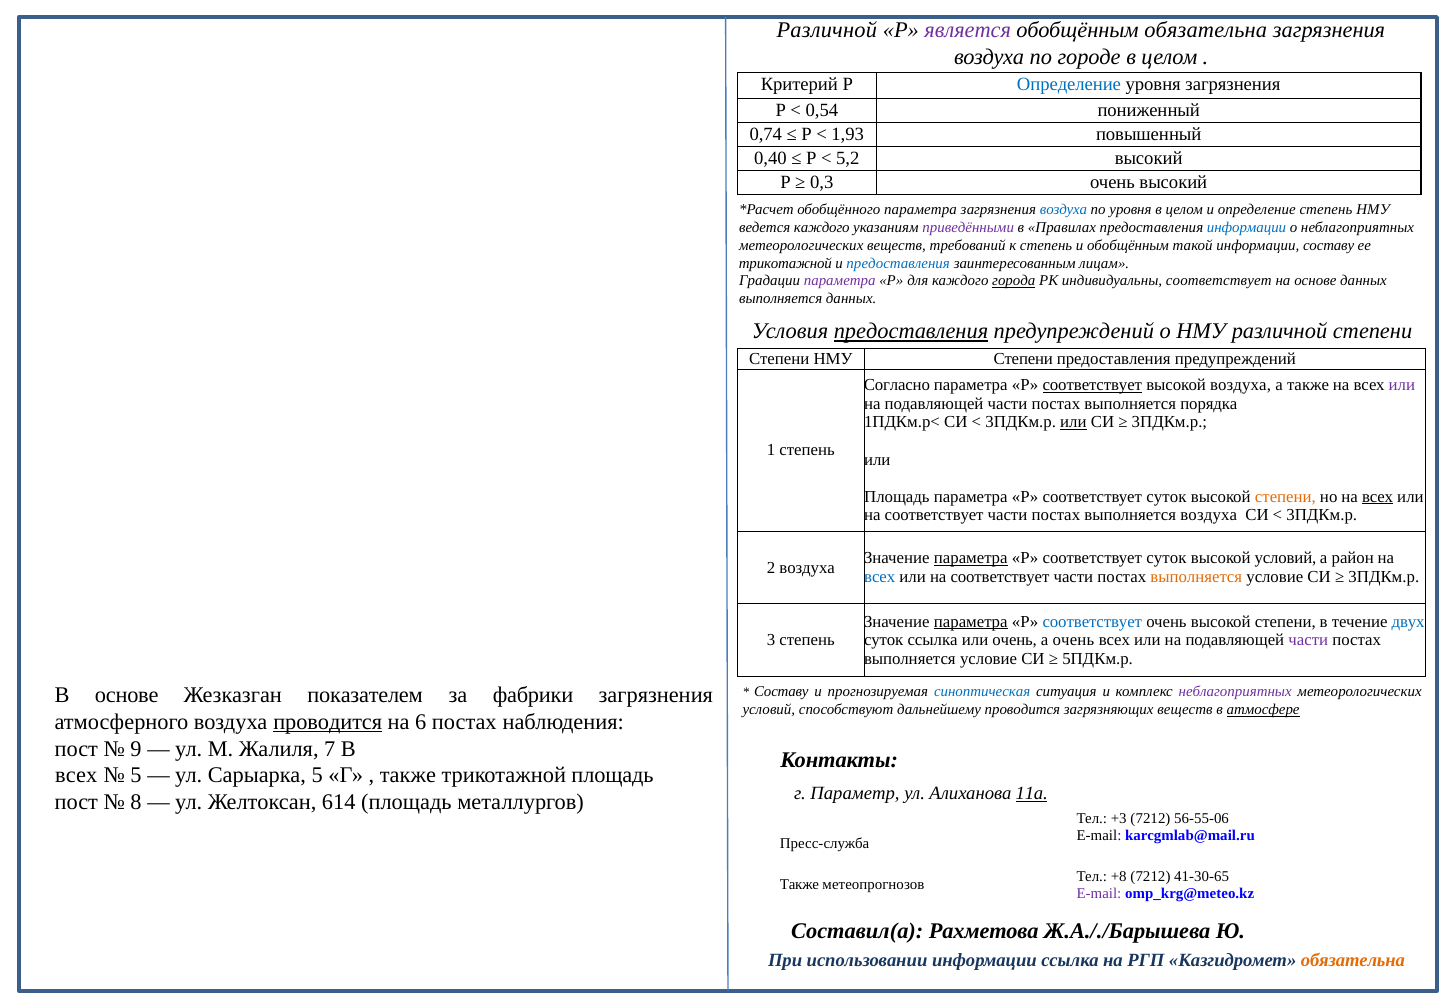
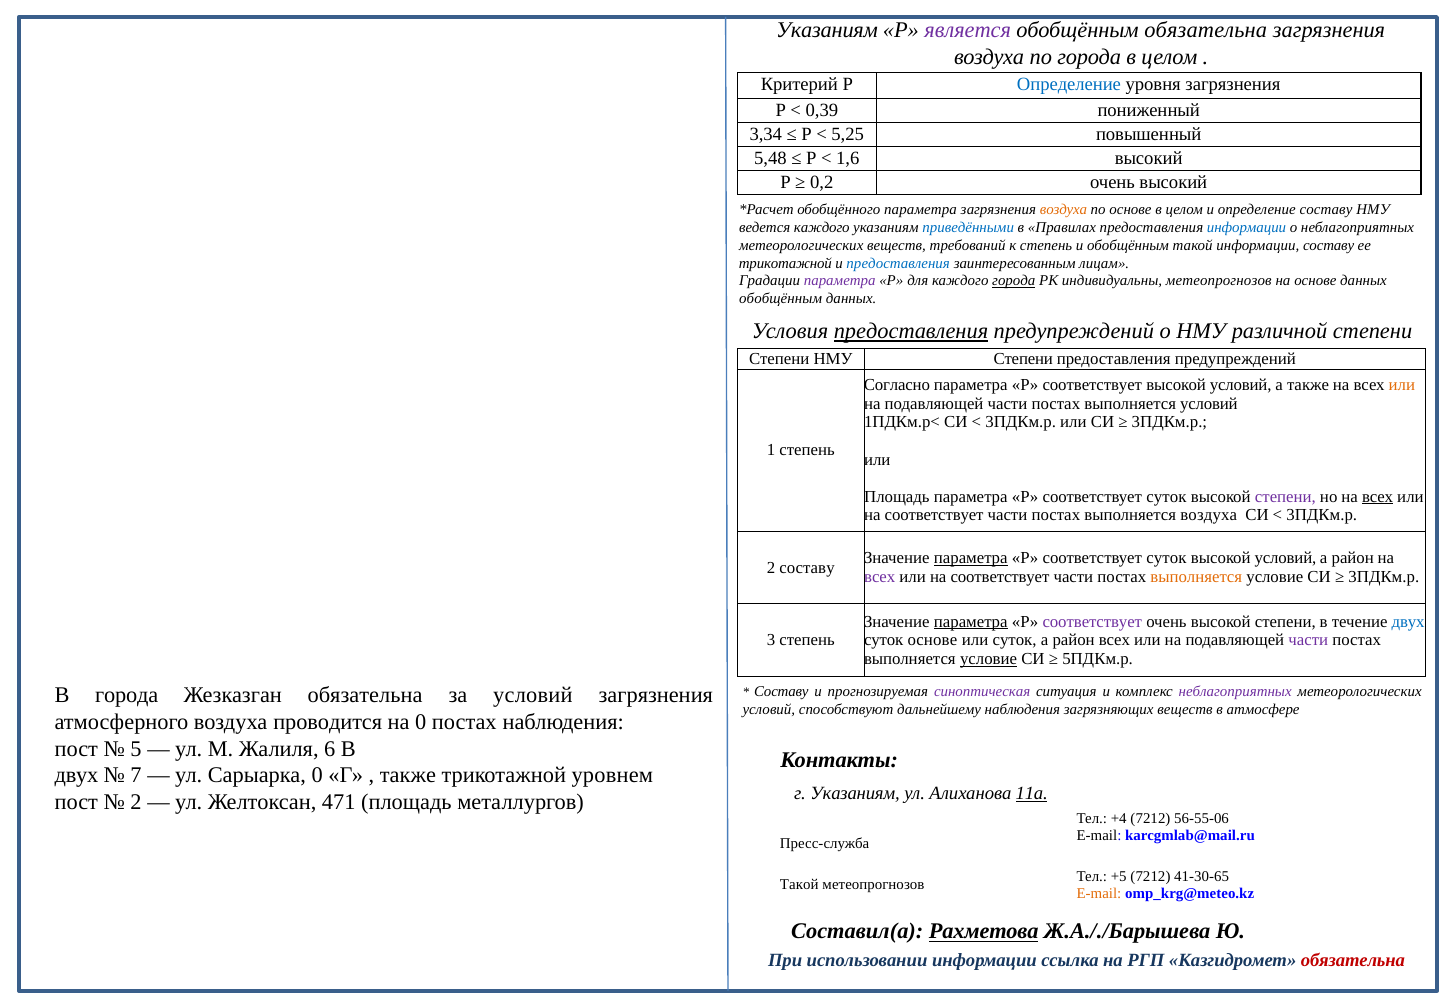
Различной at (827, 31): Различной -> Указаниям
по городе: городе -> города
0,54: 0,54 -> 0,39
0,74: 0,74 -> 3,34
1,93: 1,93 -> 5,25
0,40: 0,40 -> 5,48
5,2: 5,2 -> 1,6
0,3: 0,3 -> 0,2
воздуха at (1064, 209) colour: blue -> orange
по уровня: уровня -> основе
определение степень: степень -> составу
приведёнными colour: purple -> blue
индивидуальны соответствует: соответствует -> метеопрогнозов
выполняется at (781, 299): выполняется -> обобщённым
соответствует at (1092, 385) underline: present -> none
воздуха at (1241, 385): воздуха -> условий
или at (1402, 385) colour: purple -> orange
выполняется порядка: порядка -> условий
или at (1073, 422) underline: present -> none
степени at (1285, 497) colour: orange -> purple
2 воздуха: воздуха -> составу
всех at (880, 577) colour: blue -> purple
соответствует at (1092, 622) colour: blue -> purple
суток ссылка: ссылка -> основе
или очень: очень -> суток
очень at (1073, 640): очень -> район
условие at (989, 659) underline: none -> present
В основе: основе -> города
Жезказган показателем: показателем -> обязательна
за фабрики: фабрики -> условий
синоптическая colour: blue -> purple
дальнейшему проводится: проводится -> наблюдения
атмосфере underline: present -> none
проводится at (328, 722) underline: present -> none
на 6: 6 -> 0
9: 9 -> 5
7: 7 -> 6
всех at (76, 776): всех -> двух
5 at (136, 776): 5 -> 7
Сарыарка 5: 5 -> 0
трикотажной площадь: площадь -> уровнем
г Параметр: Параметр -> Указаниям
8 at (136, 802): 8 -> 2
614: 614 -> 471
+3: +3 -> +4
+8: +8 -> +5
Также at (799, 885): Также -> Такой
E-mail at (1099, 893) colour: purple -> orange
Рахметова underline: none -> present
обязательна at (1353, 960) colour: orange -> red
